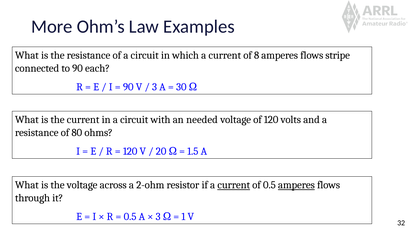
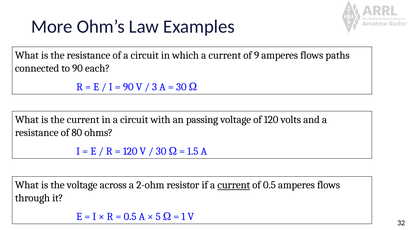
8: 8 -> 9
stripe: stripe -> paths
needed: needed -> passing
20 at (161, 151): 20 -> 30
amperes at (296, 185) underline: present -> none
3 at (158, 216): 3 -> 5
